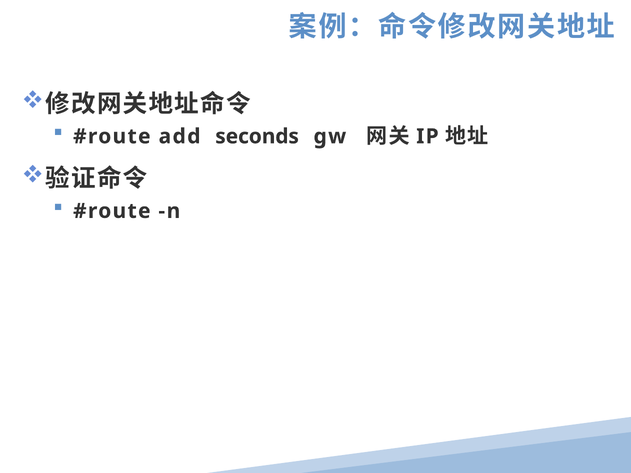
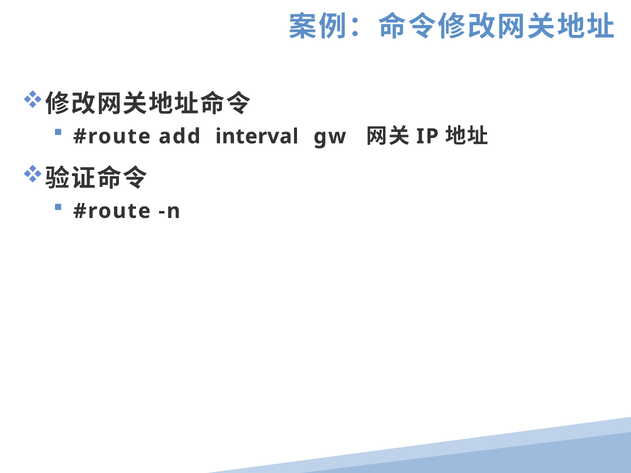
seconds: seconds -> interval
